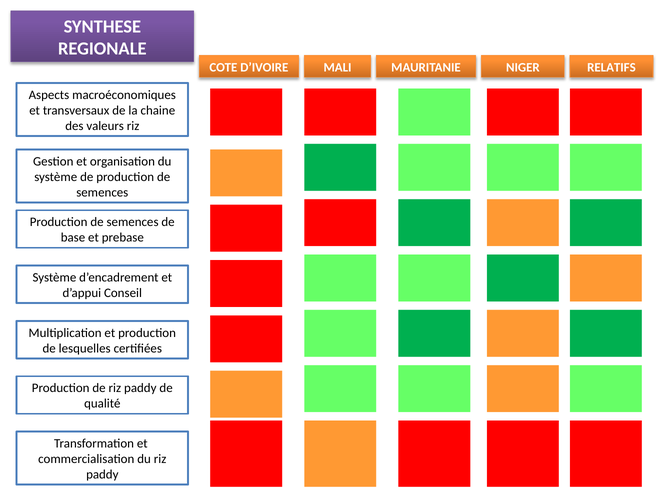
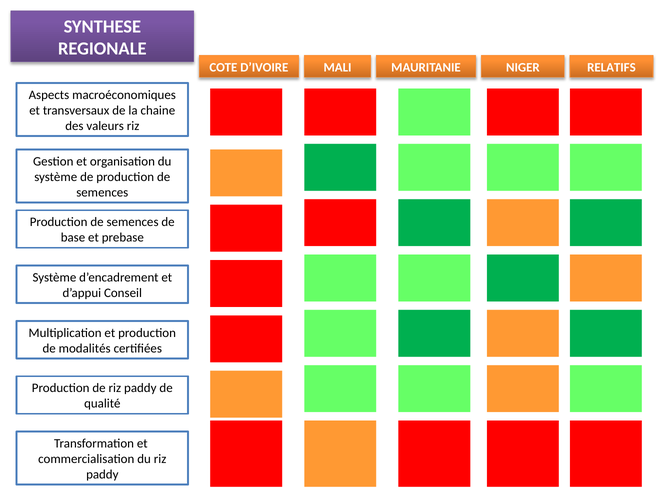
lesquelles: lesquelles -> modalités
